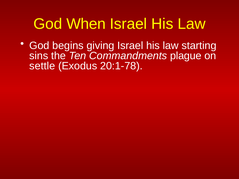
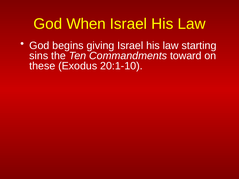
plague: plague -> toward
settle: settle -> these
20:1-78: 20:1-78 -> 20:1-10
